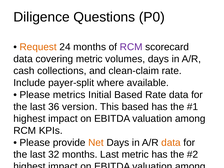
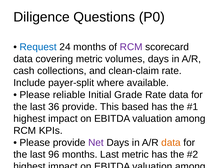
Request colour: orange -> blue
metrics: metrics -> reliable
Initial Based: Based -> Grade
36 version: version -> provide
Net at (96, 143) colour: orange -> purple
32: 32 -> 96
